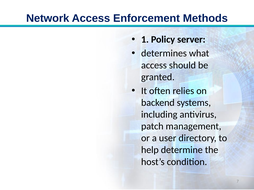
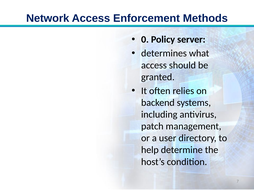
1: 1 -> 0
